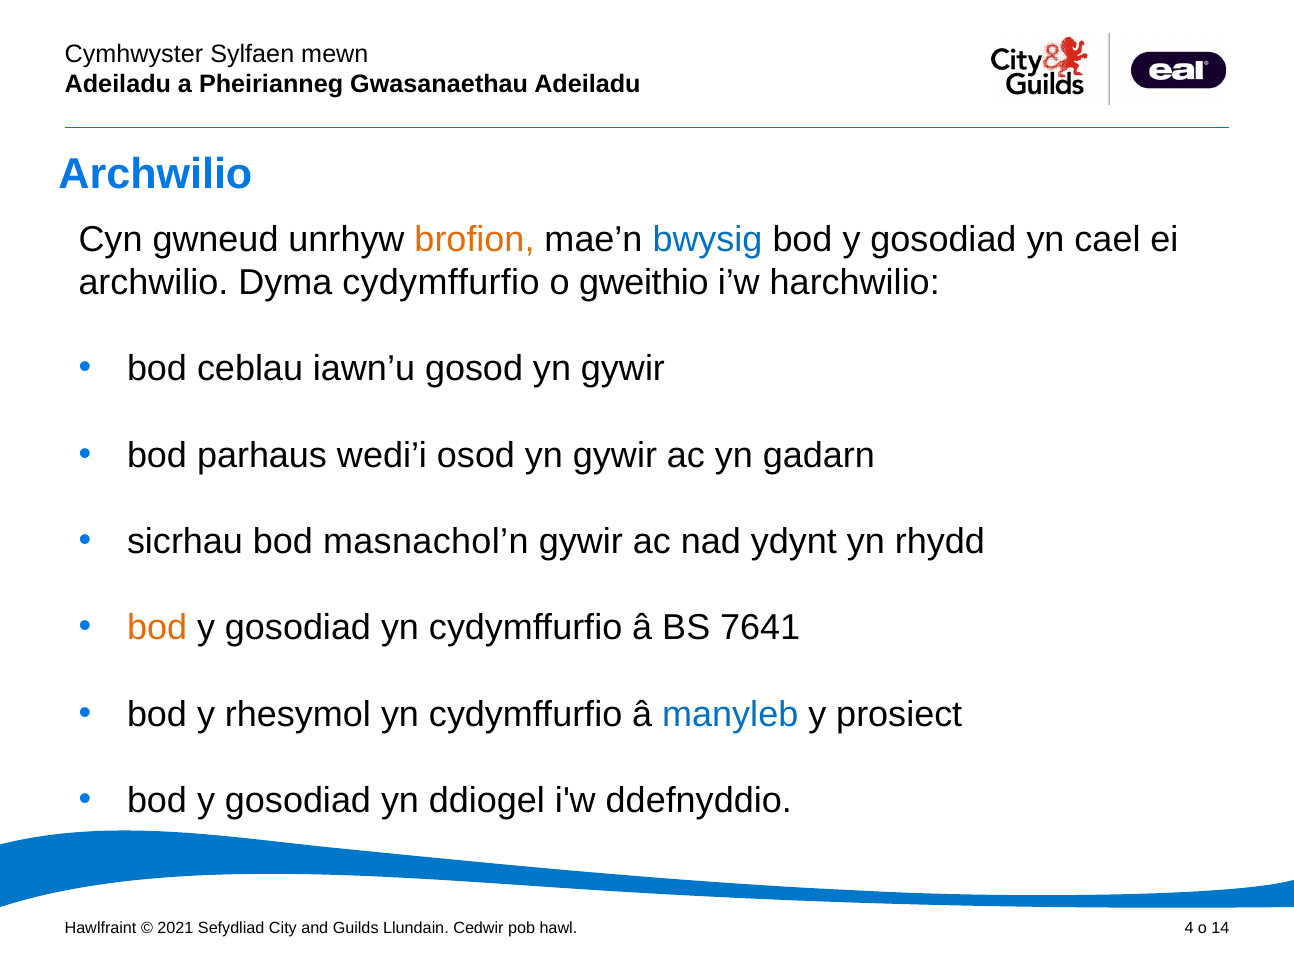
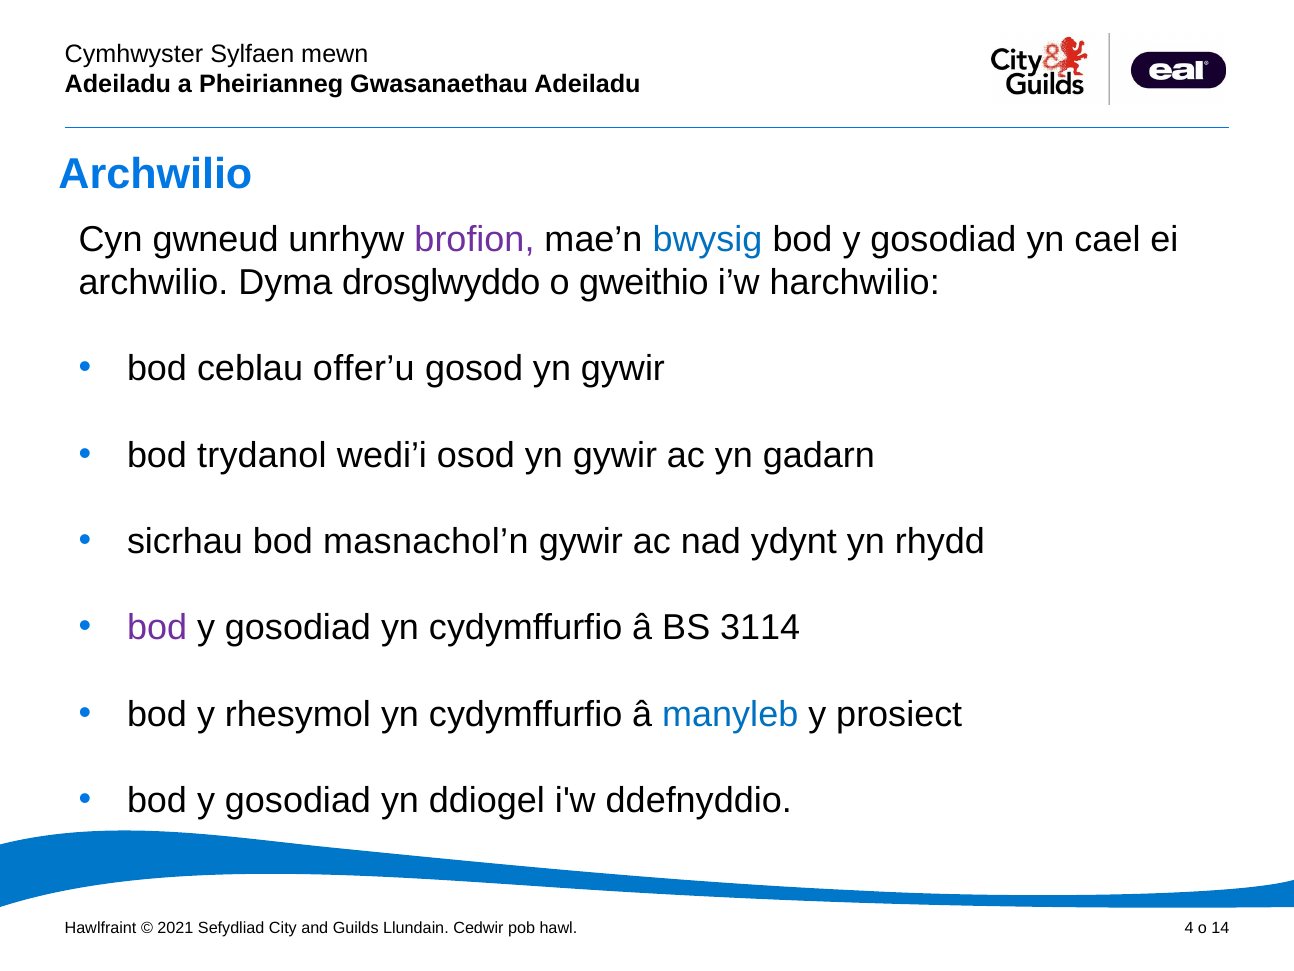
brofion colour: orange -> purple
Dyma cydymffurfio: cydymffurfio -> drosglwyddo
iawn’u: iawn’u -> offer’u
parhaus: parhaus -> trydanol
bod at (157, 628) colour: orange -> purple
7641: 7641 -> 3114
